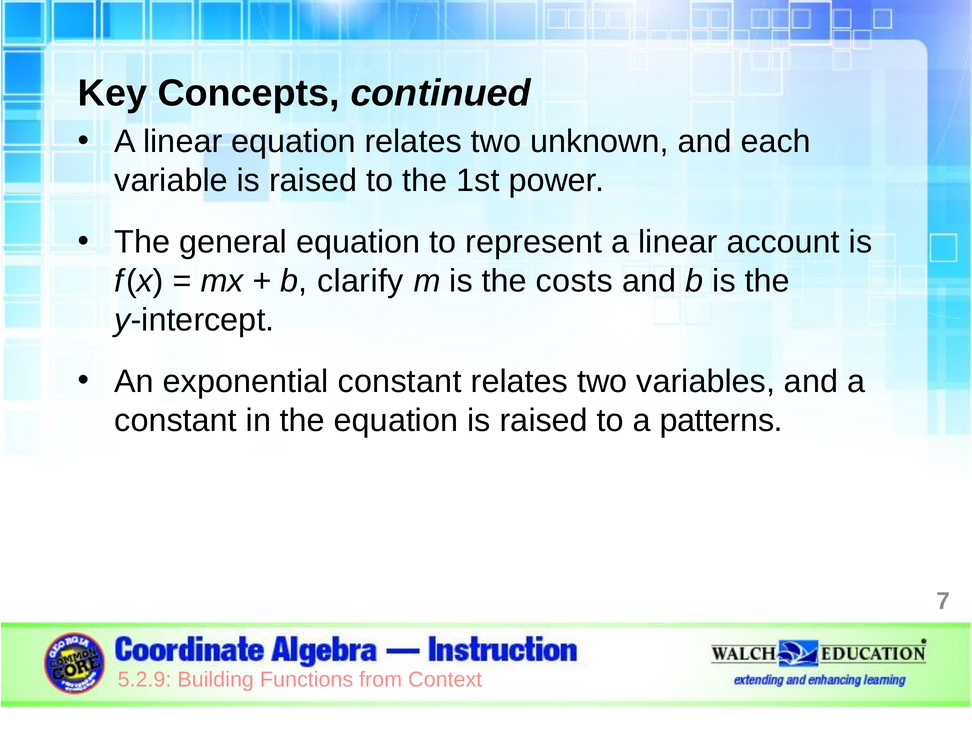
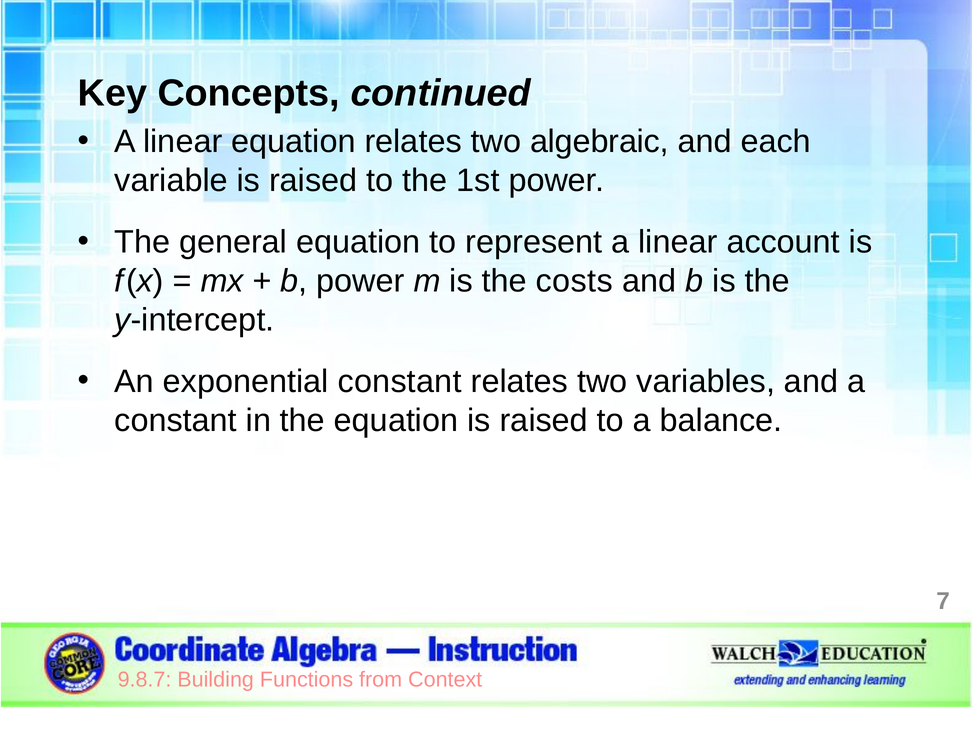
unknown: unknown -> algebraic
b clarify: clarify -> power
patterns: patterns -> balance
5.2.9: 5.2.9 -> 9.8.7
